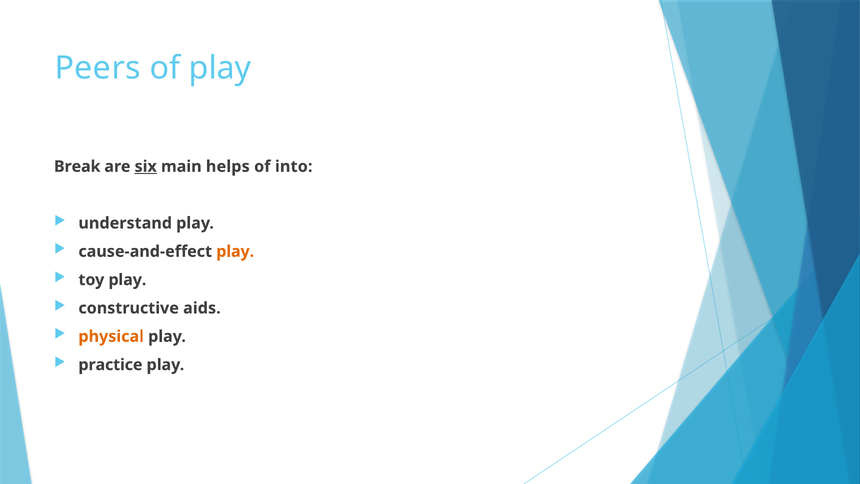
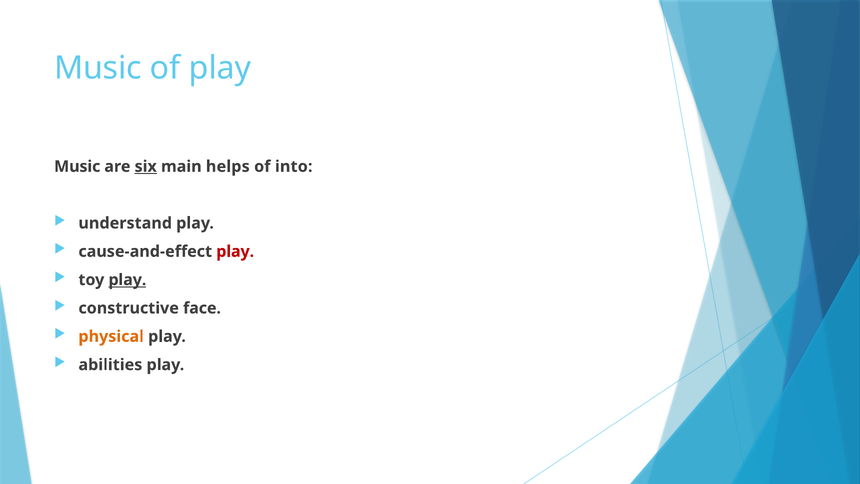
Peers at (98, 68): Peers -> Music
Break at (77, 166): Break -> Music
play at (235, 251) colour: orange -> red
play at (127, 280) underline: none -> present
aids: aids -> face
practice: practice -> abilities
